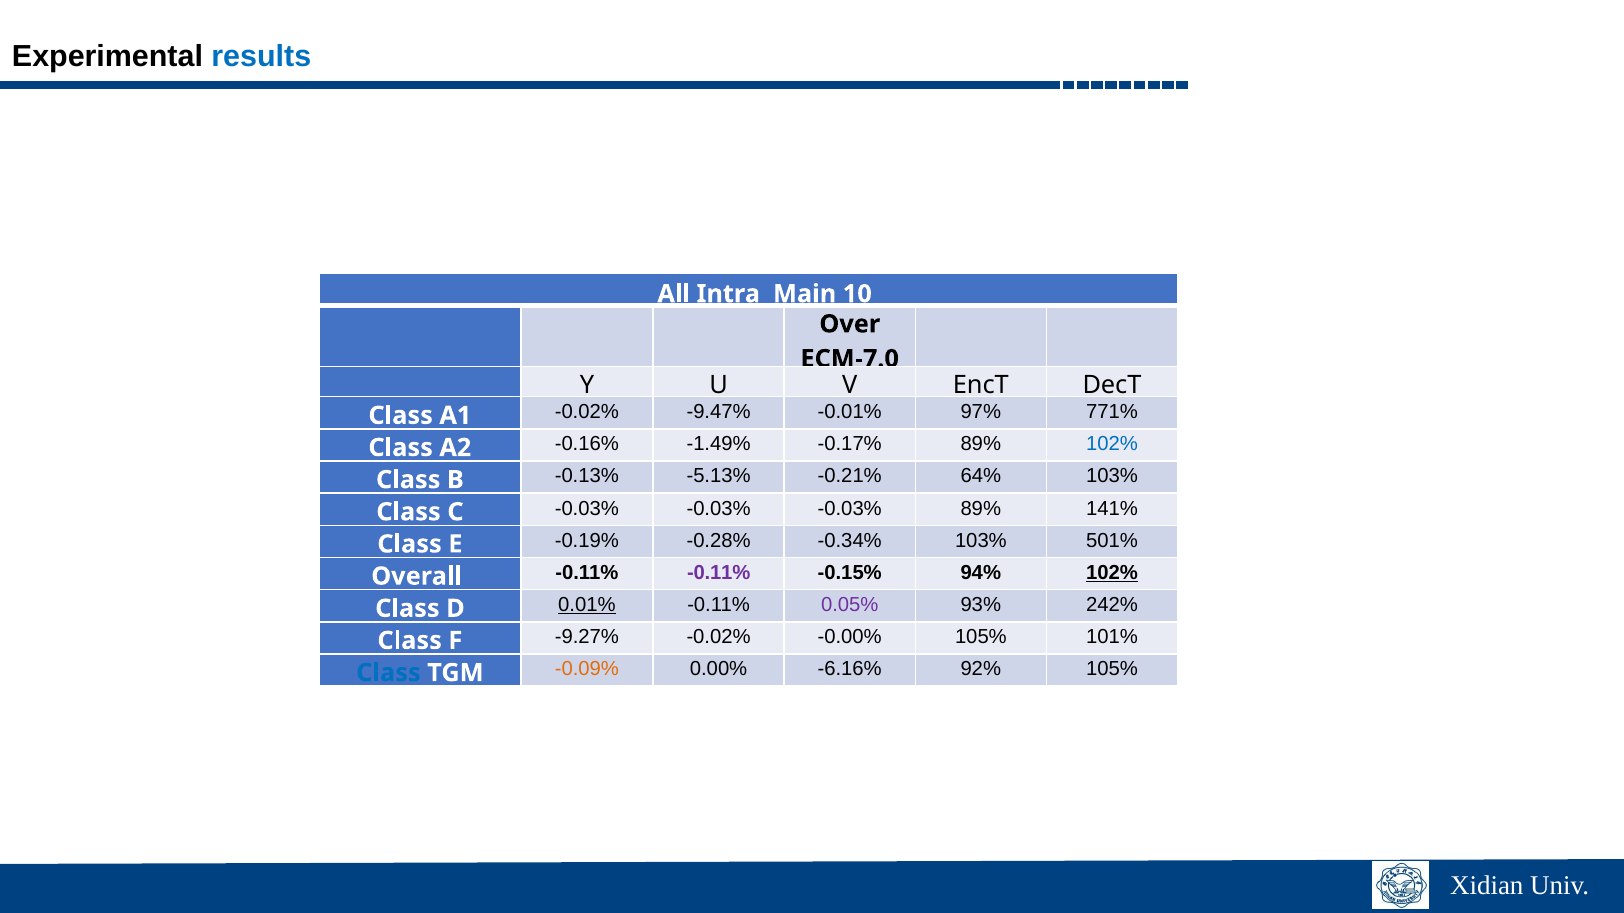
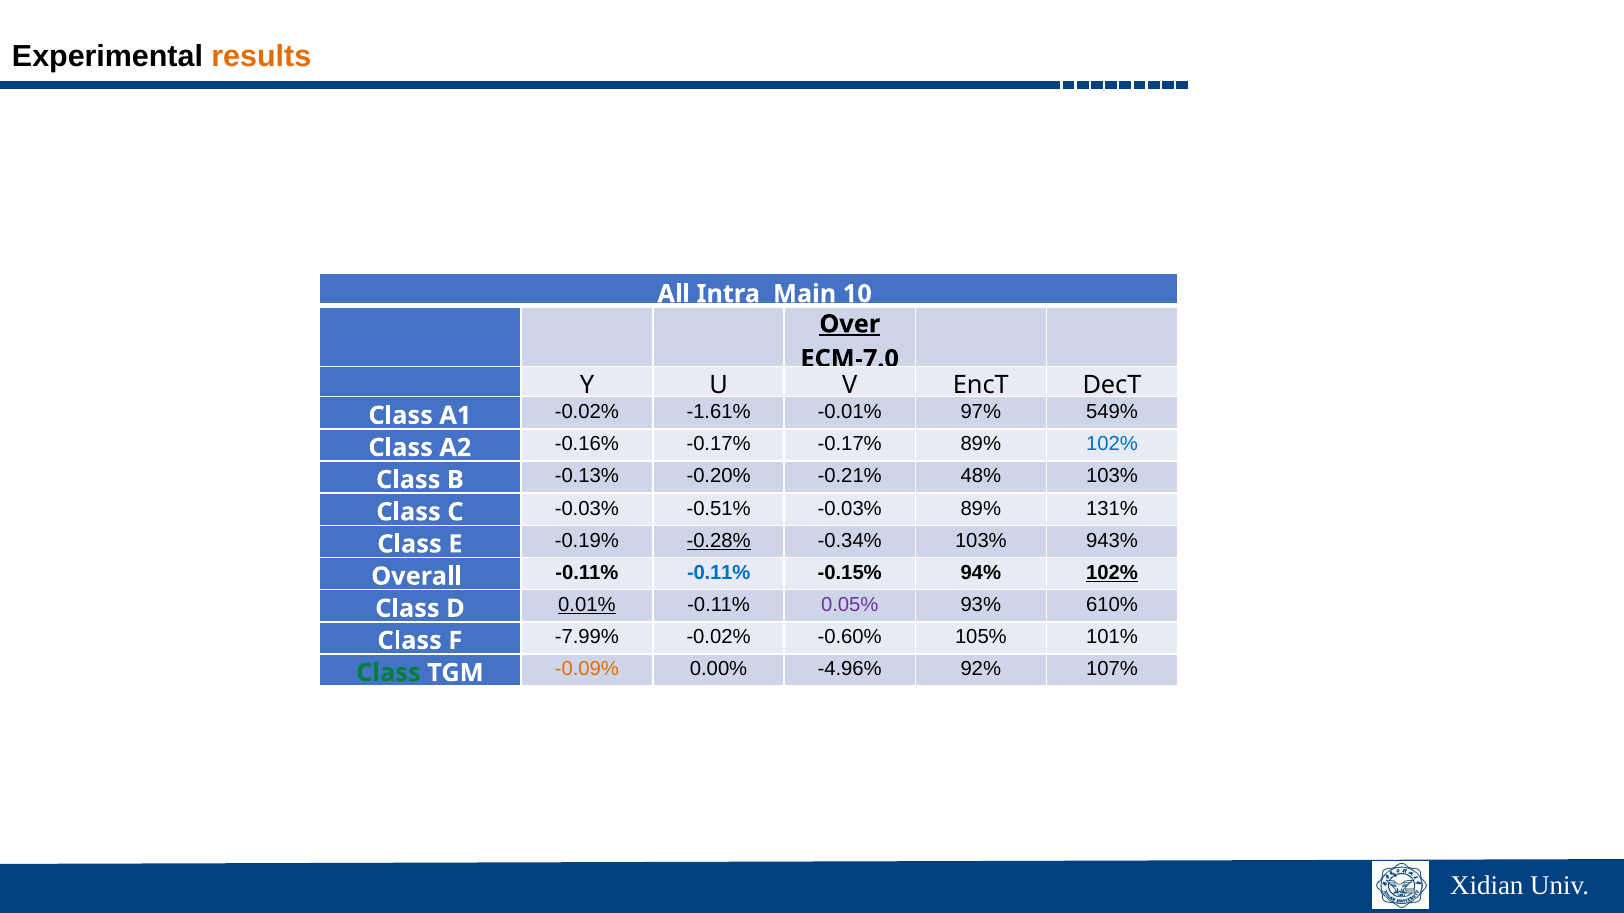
results colour: blue -> orange
Over underline: none -> present
-9.47%: -9.47% -> -1.61%
771%: 771% -> 549%
-0.16% -1.49%: -1.49% -> -0.17%
-5.13%: -5.13% -> -0.20%
64%: 64% -> 48%
-0.03% at (719, 509): -0.03% -> -0.51%
141%: 141% -> 131%
-0.28% underline: none -> present
501%: 501% -> 943%
-0.11% at (719, 573) colour: purple -> blue
242%: 242% -> 610%
-9.27%: -9.27% -> -7.99%
-0.00%: -0.00% -> -0.60%
Class at (388, 673) colour: blue -> green
-6.16%: -6.16% -> -4.96%
92% 105%: 105% -> 107%
